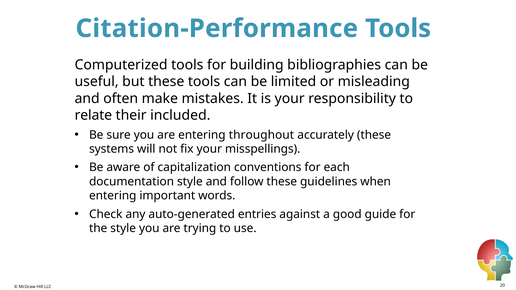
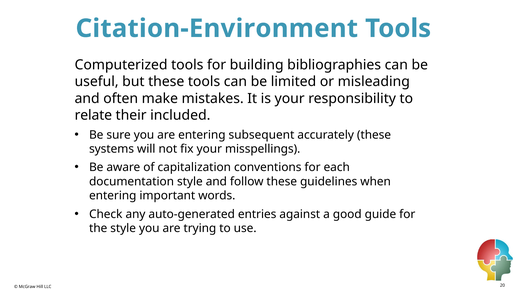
Citation-Performance: Citation-Performance -> Citation-Environment
throughout: throughout -> subsequent
